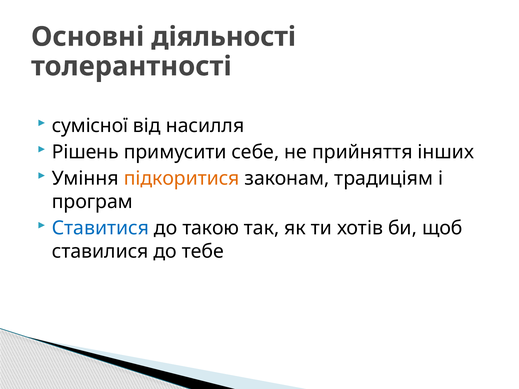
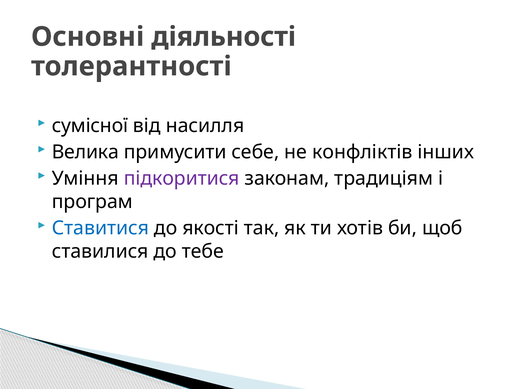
Рішень: Рішень -> Велика
прийняття: прийняття -> конфліктів
підкоритися colour: orange -> purple
такою: такою -> якості
